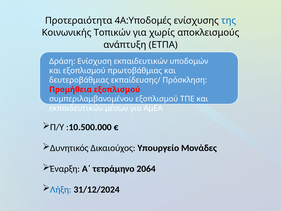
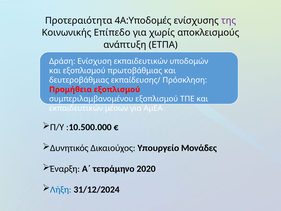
της colour: blue -> purple
Τοπικών: Τοπικών -> Επίπεδο
2064: 2064 -> 2020
